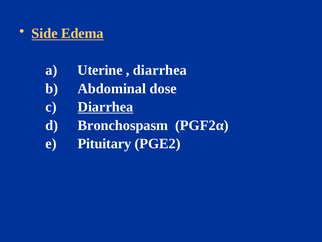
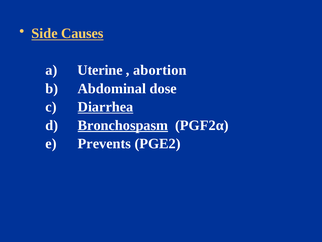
Edema: Edema -> Causes
diarrhea at (160, 70): diarrhea -> abortion
Bronchospasm underline: none -> present
Pituitary: Pituitary -> Prevents
